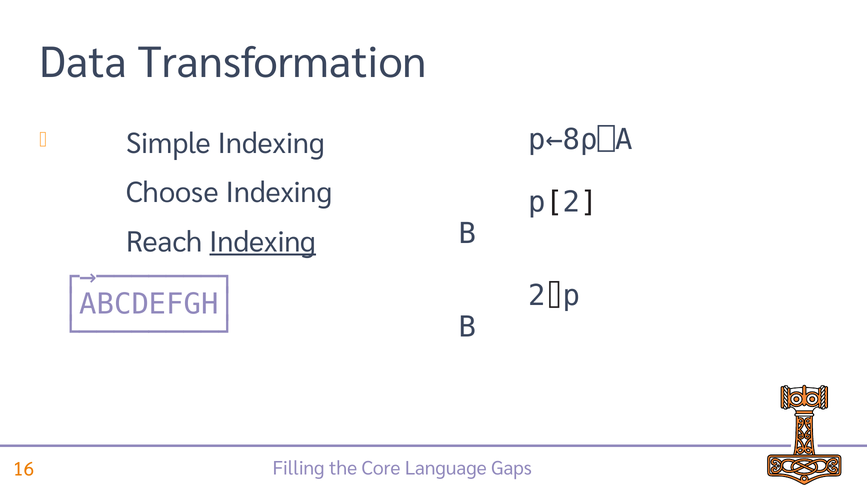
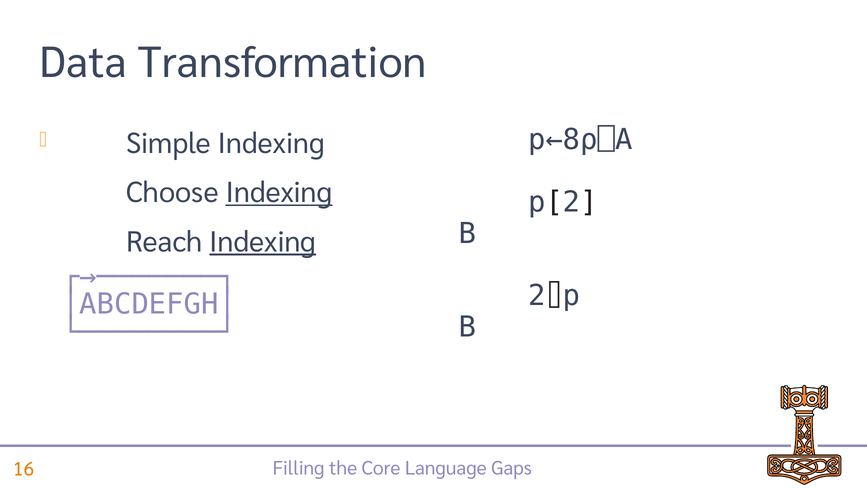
Indexing at (279, 193) underline: none -> present
